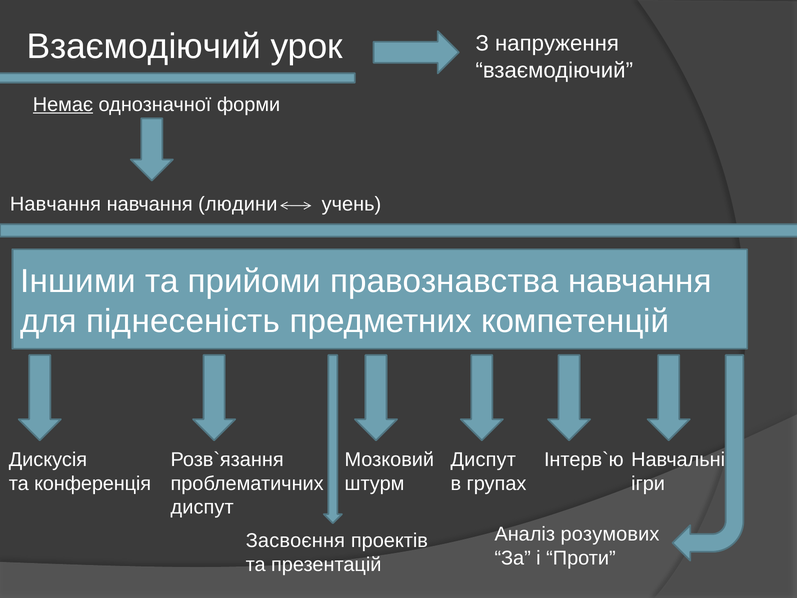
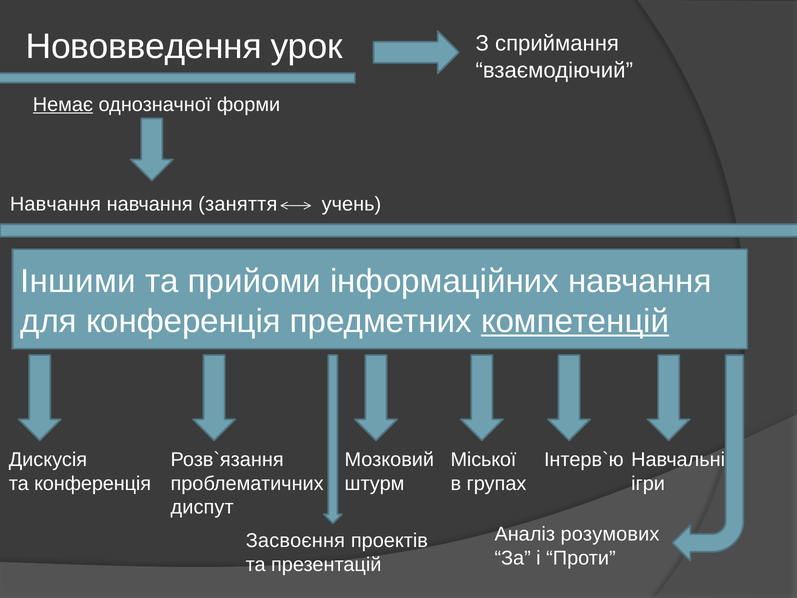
Взаємодіючий at (144, 46): Взаємодіючий -> Нововведення
напруження: напруження -> сприймання
людини: людини -> заняття
правознавства: правознавства -> інформаційних
для піднесеність: піднесеність -> конференція
компетенцій underline: none -> present
Диспут at (483, 459): Диспут -> Міської
